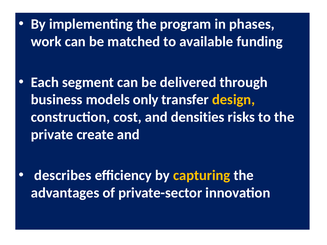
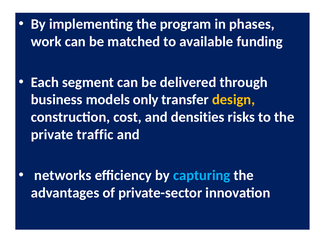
create: create -> traffic
describes: describes -> networks
capturing colour: yellow -> light blue
